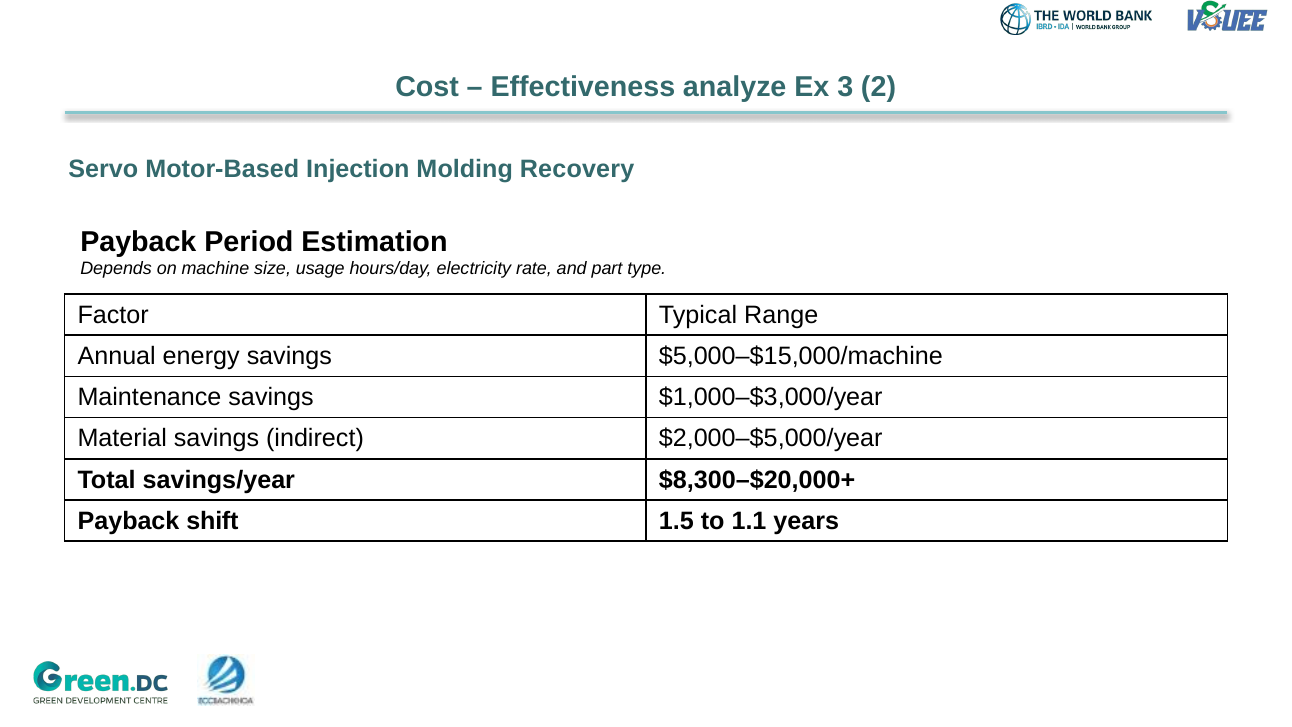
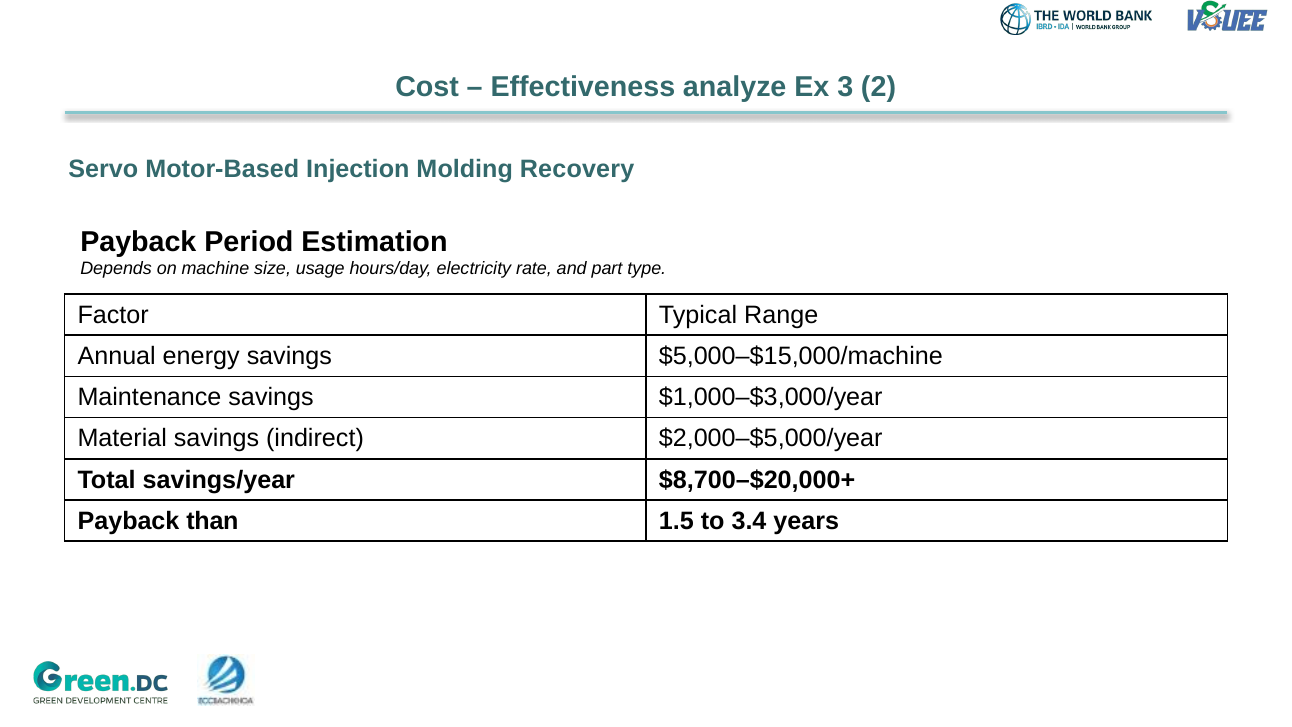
$8,300–$20,000+: $8,300–$20,000+ -> $8,700–$20,000+
shift: shift -> than
1.1: 1.1 -> 3.4
